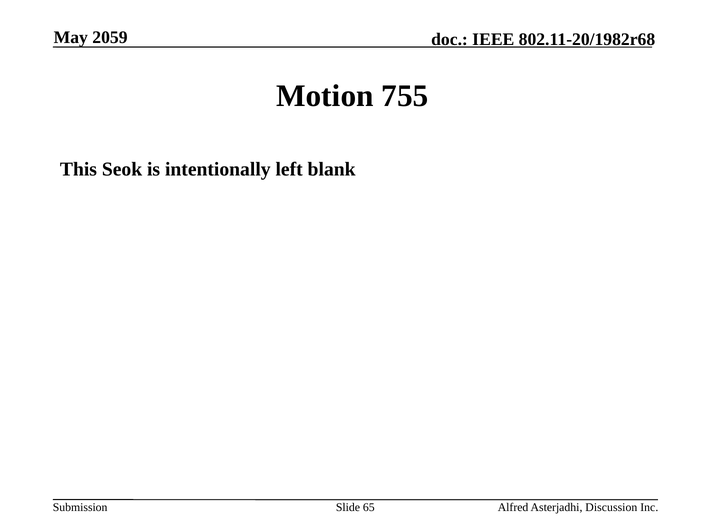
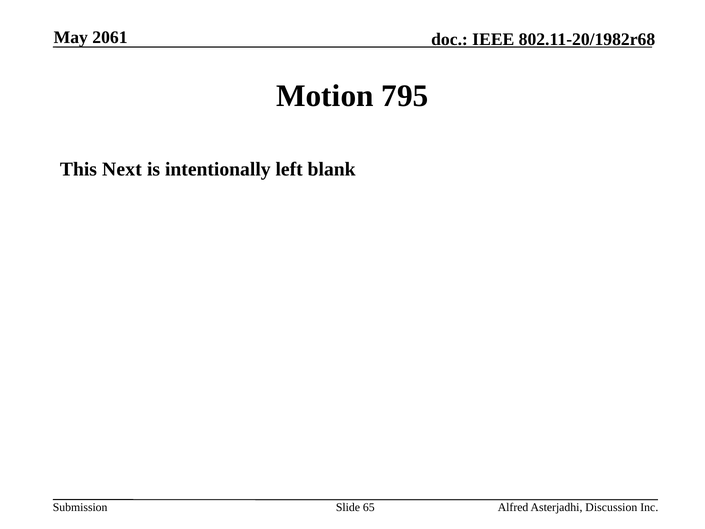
2059: 2059 -> 2061
755: 755 -> 795
Seok: Seok -> Next
